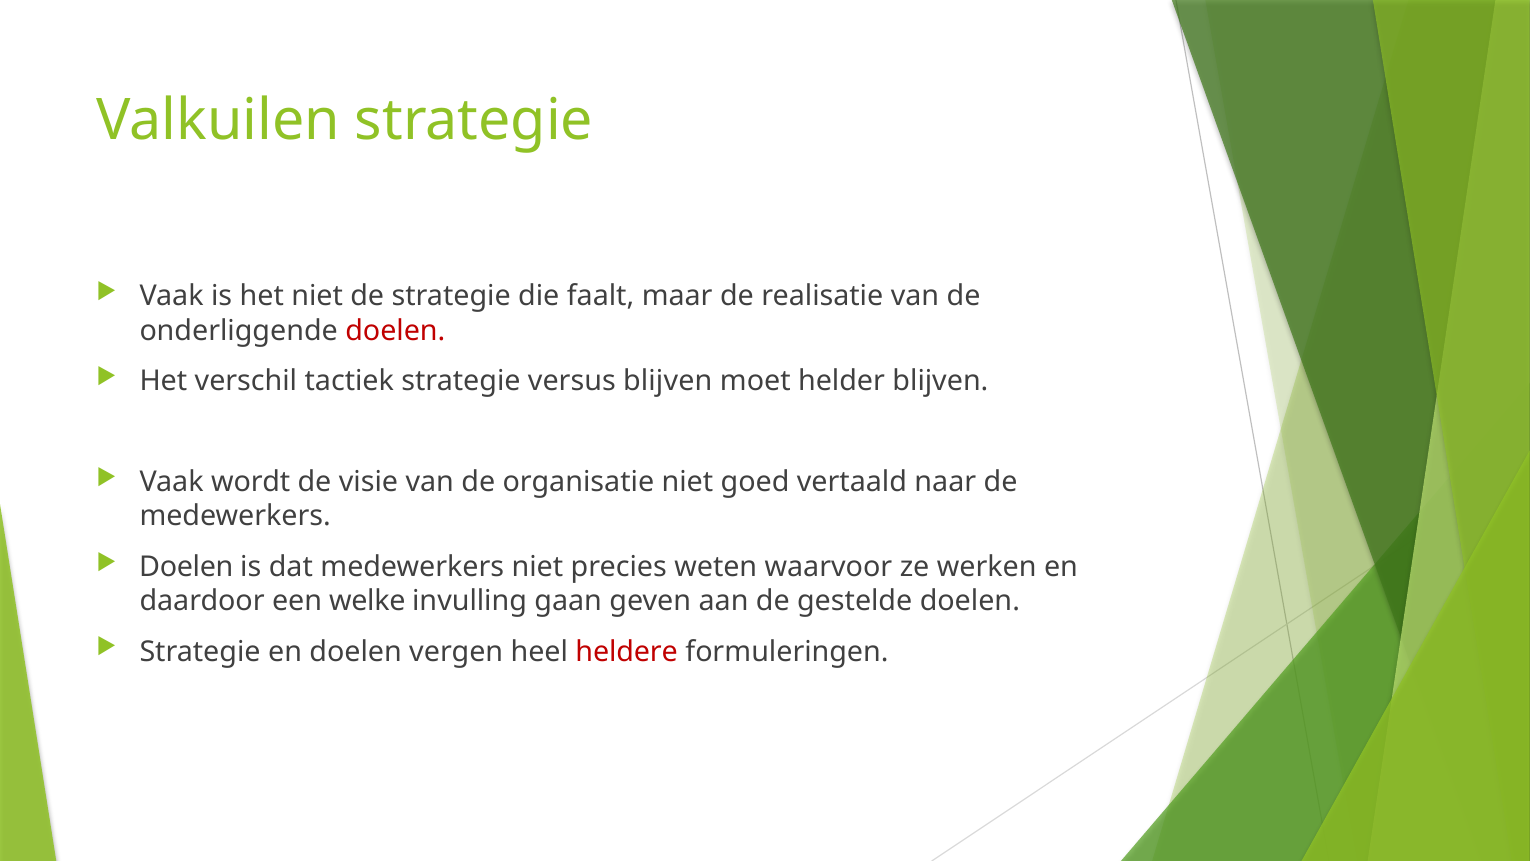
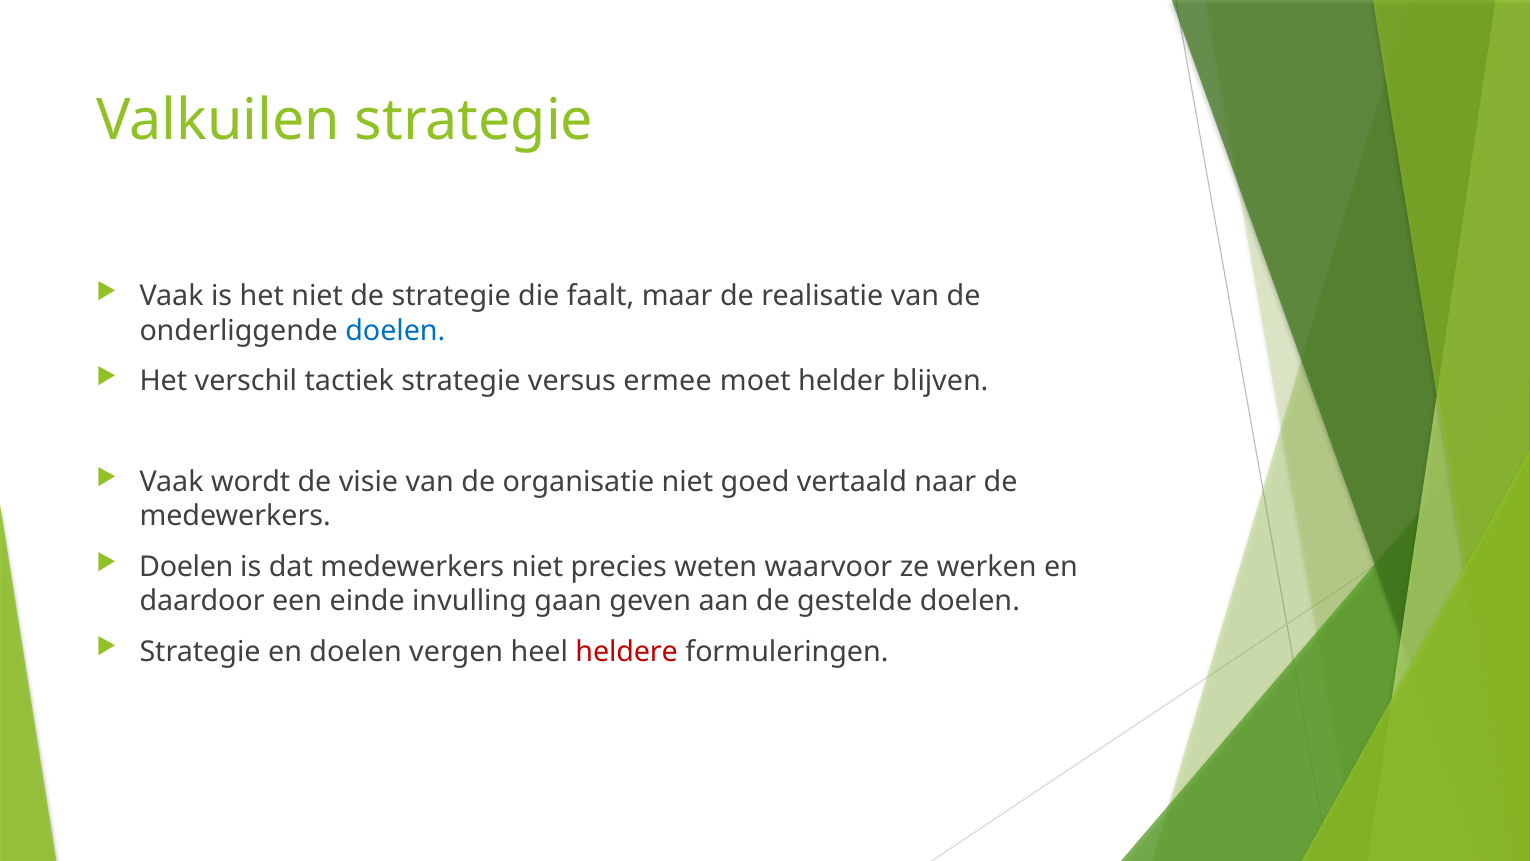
doelen at (395, 331) colour: red -> blue
versus blijven: blijven -> ermee
welke: welke -> einde
